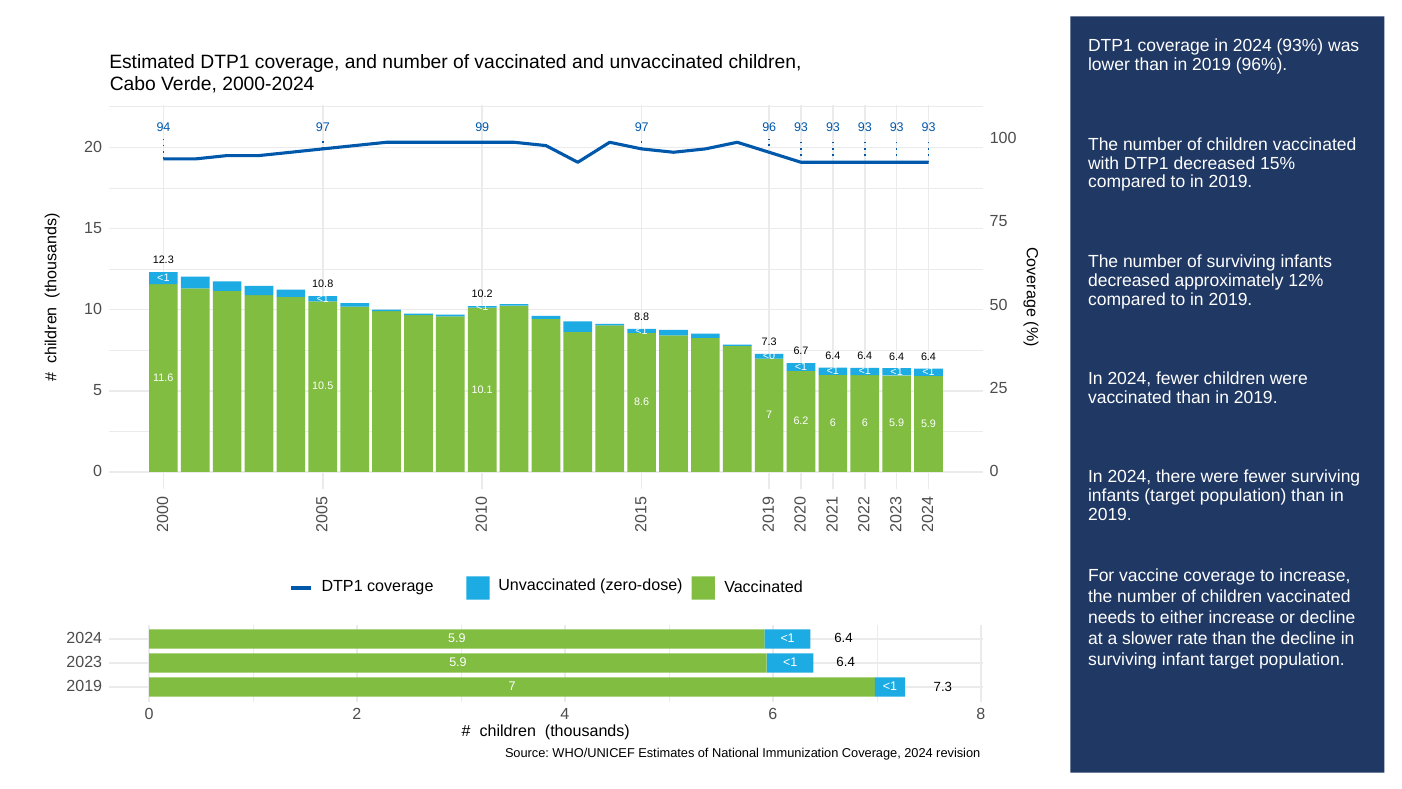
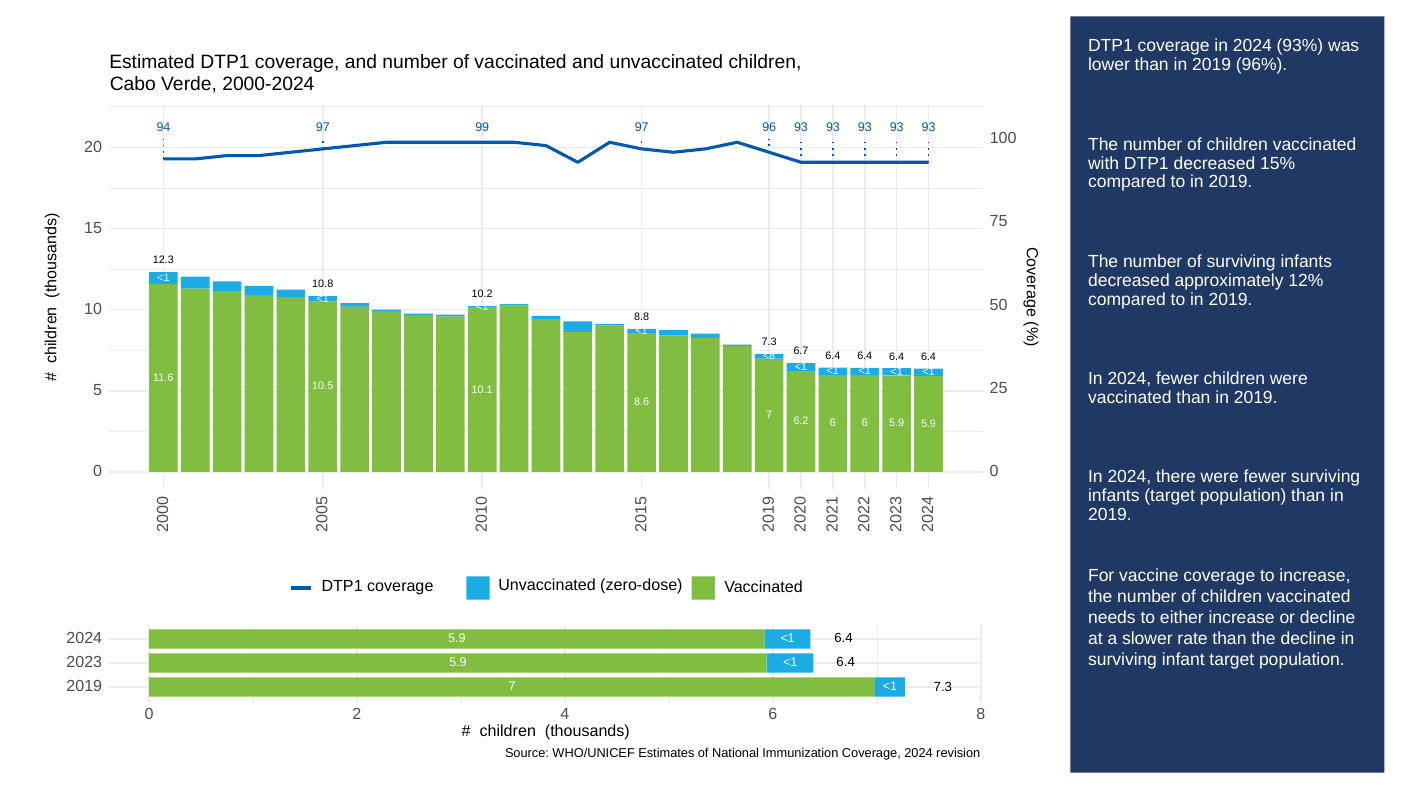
<0: <0 -> <8
